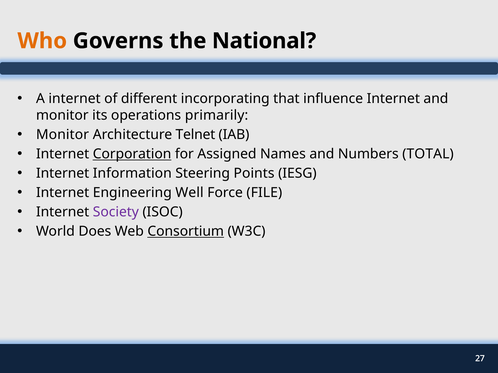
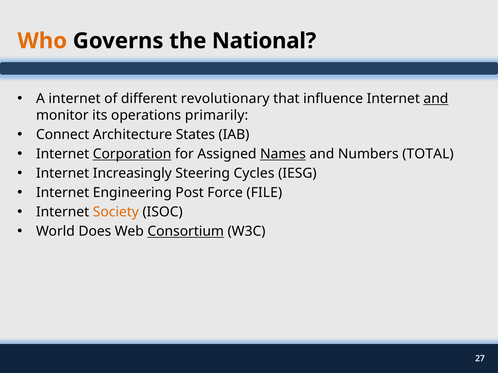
incorporating: incorporating -> revolutionary
and at (436, 99) underline: none -> present
Monitor at (63, 135): Monitor -> Connect
Telnet: Telnet -> States
Names underline: none -> present
Information: Information -> Increasingly
Points: Points -> Cycles
Well: Well -> Post
Society colour: purple -> orange
